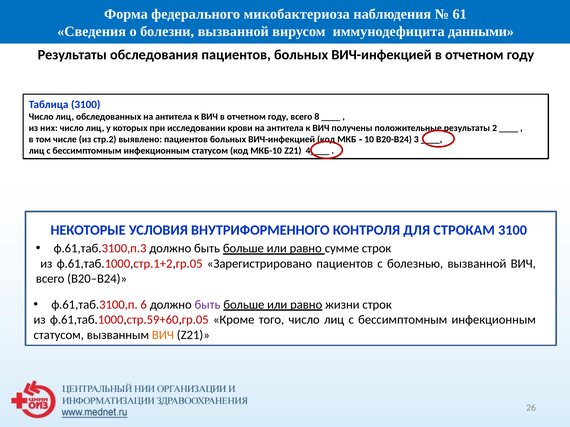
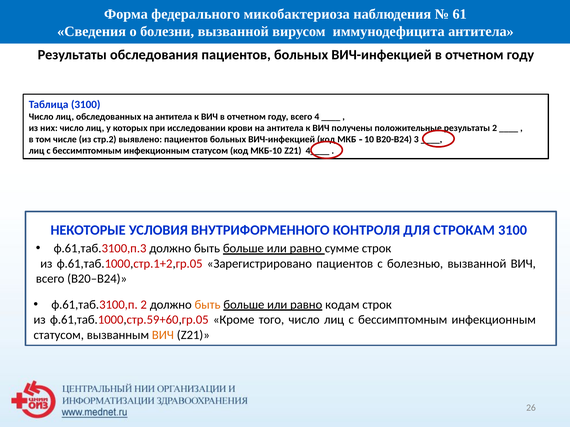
иммунодефицита данными: данными -> антитела
8: 8 -> 4
ф.61,таб.3100,п 6: 6 -> 2
быть at (208, 305) colour: purple -> orange
жизни: жизни -> кодам
